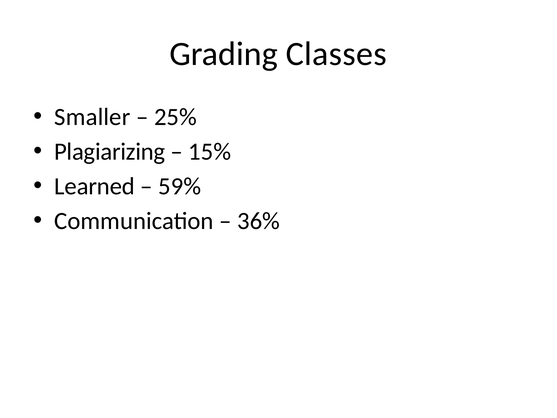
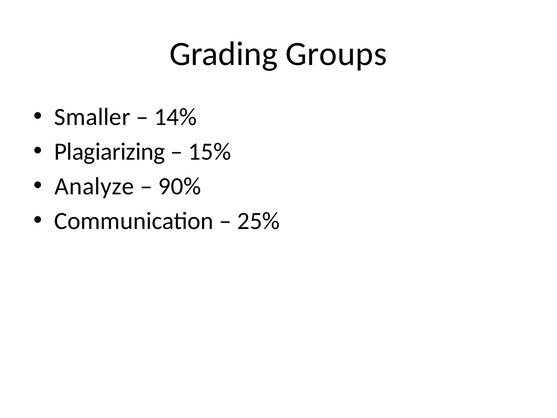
Classes: Classes -> Groups
25%: 25% -> 14%
Learned: Learned -> Analyze
59%: 59% -> 90%
36%: 36% -> 25%
